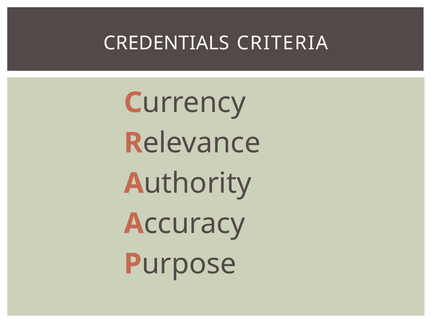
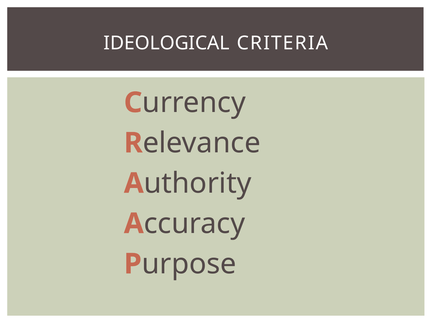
CREDENTIALS: CREDENTIALS -> IDEOLOGICAL
